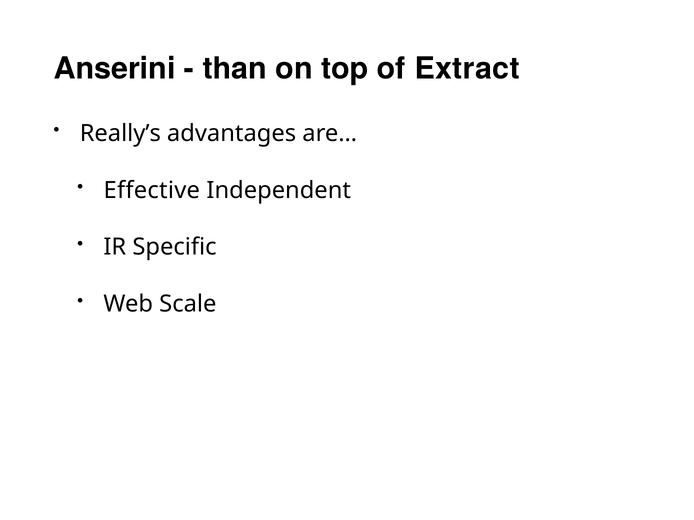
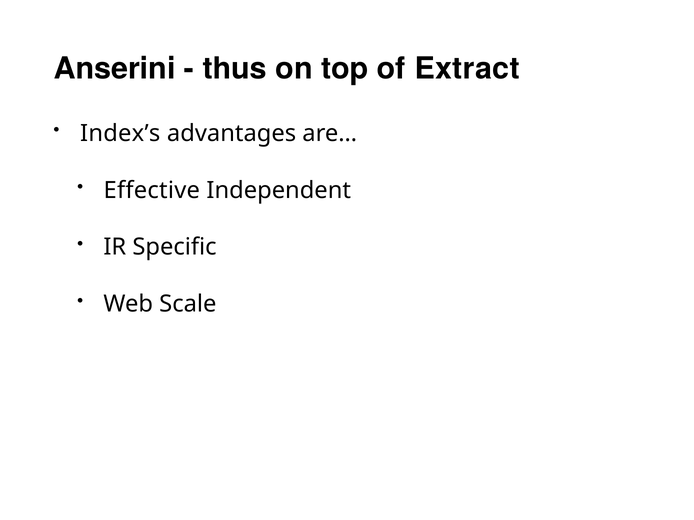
than: than -> thus
Really’s: Really’s -> Index’s
